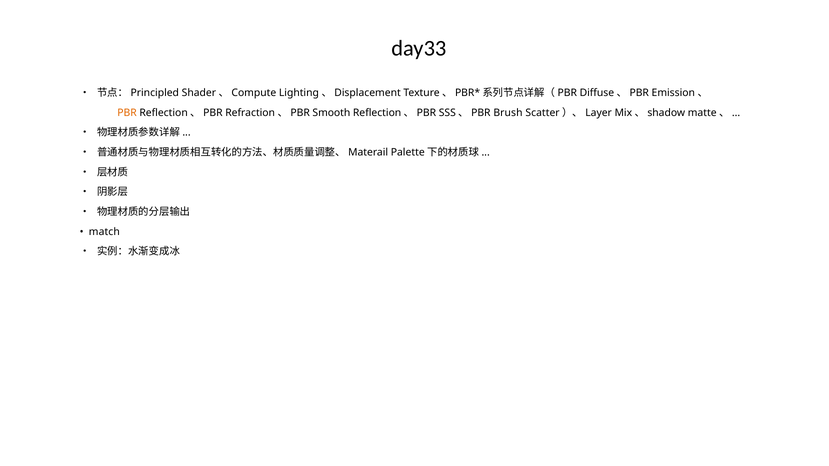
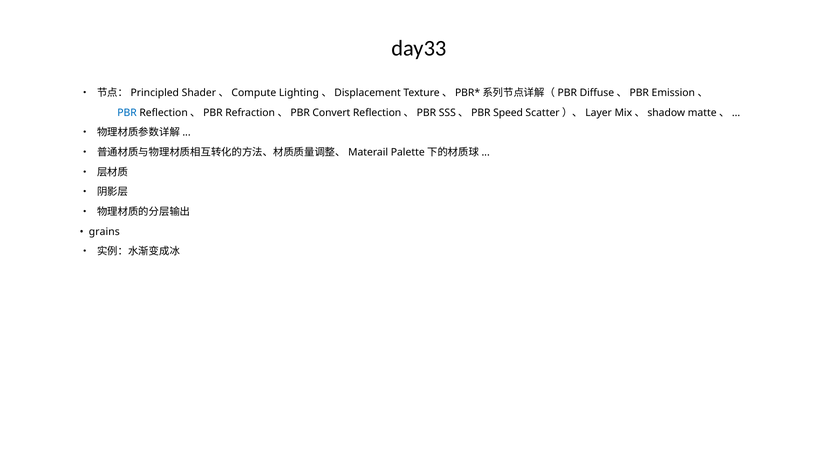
PBR colour: orange -> blue
Smooth: Smooth -> Convert
Brush: Brush -> Speed
match: match -> grains
